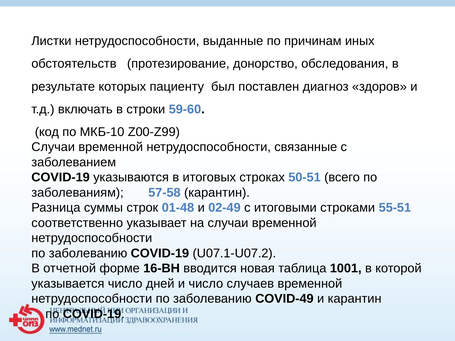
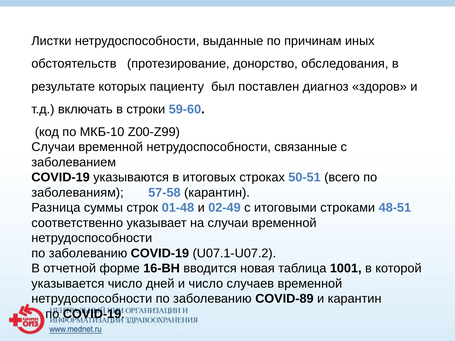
55-51: 55-51 -> 48-51
COVID-49: COVID-49 -> COVID-89
